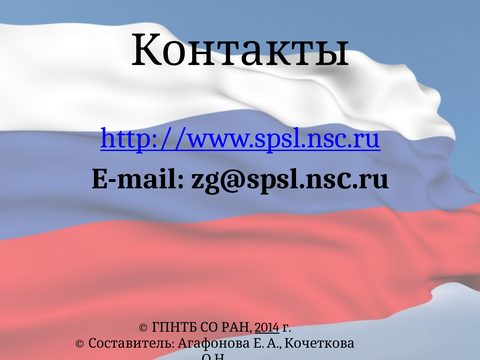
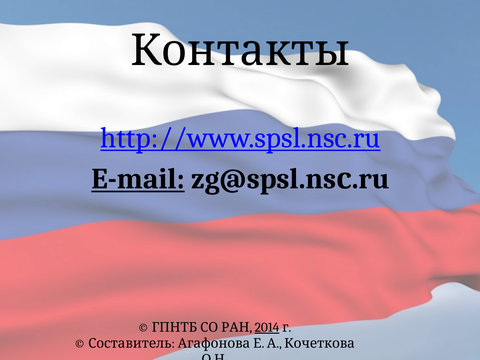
E-mail underline: none -> present
